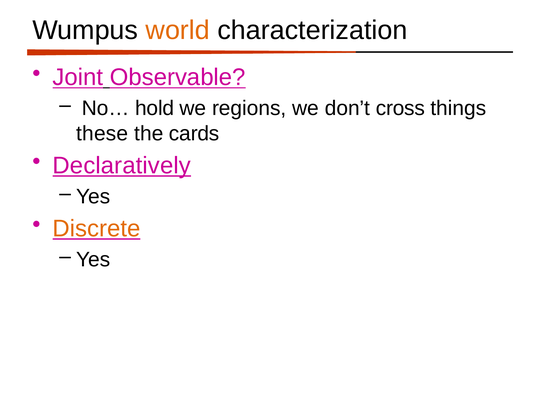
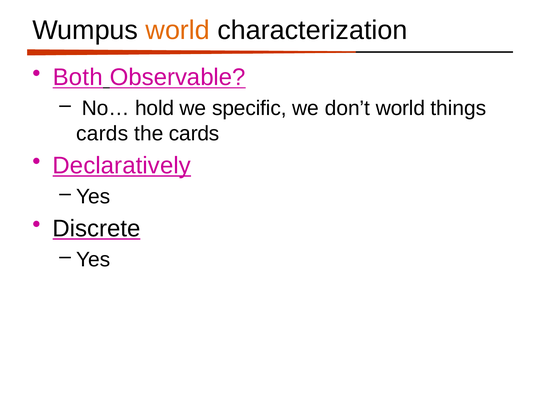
Joint: Joint -> Both
regions: regions -> specific
don’t cross: cross -> world
these at (102, 133): these -> cards
Discrete colour: orange -> black
